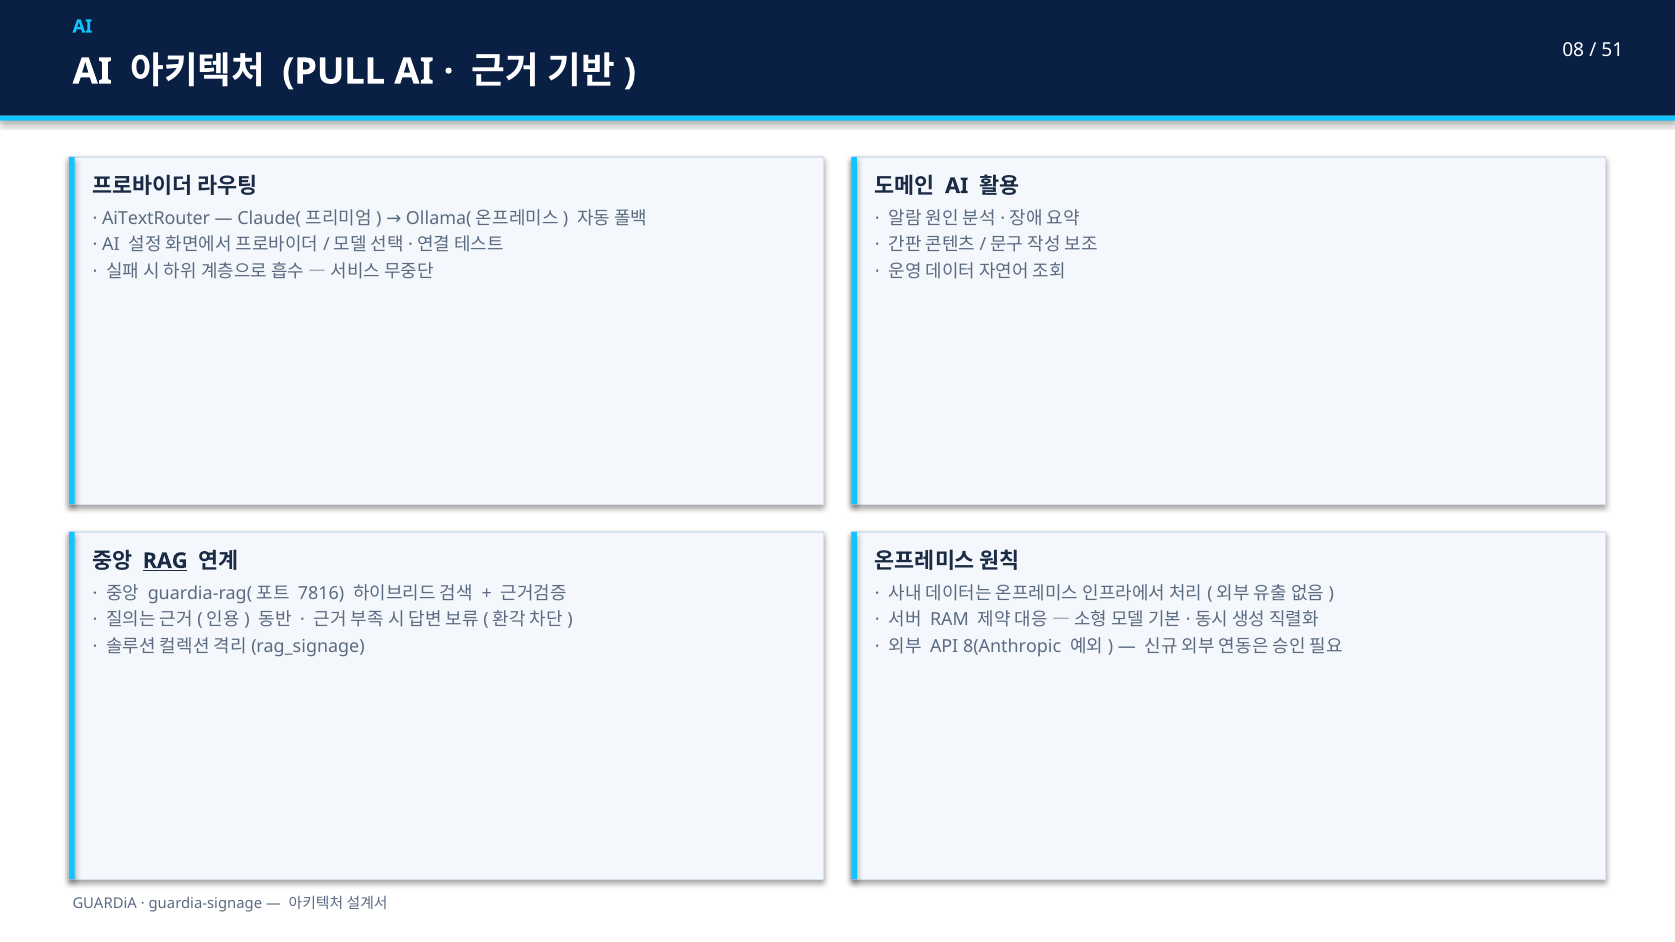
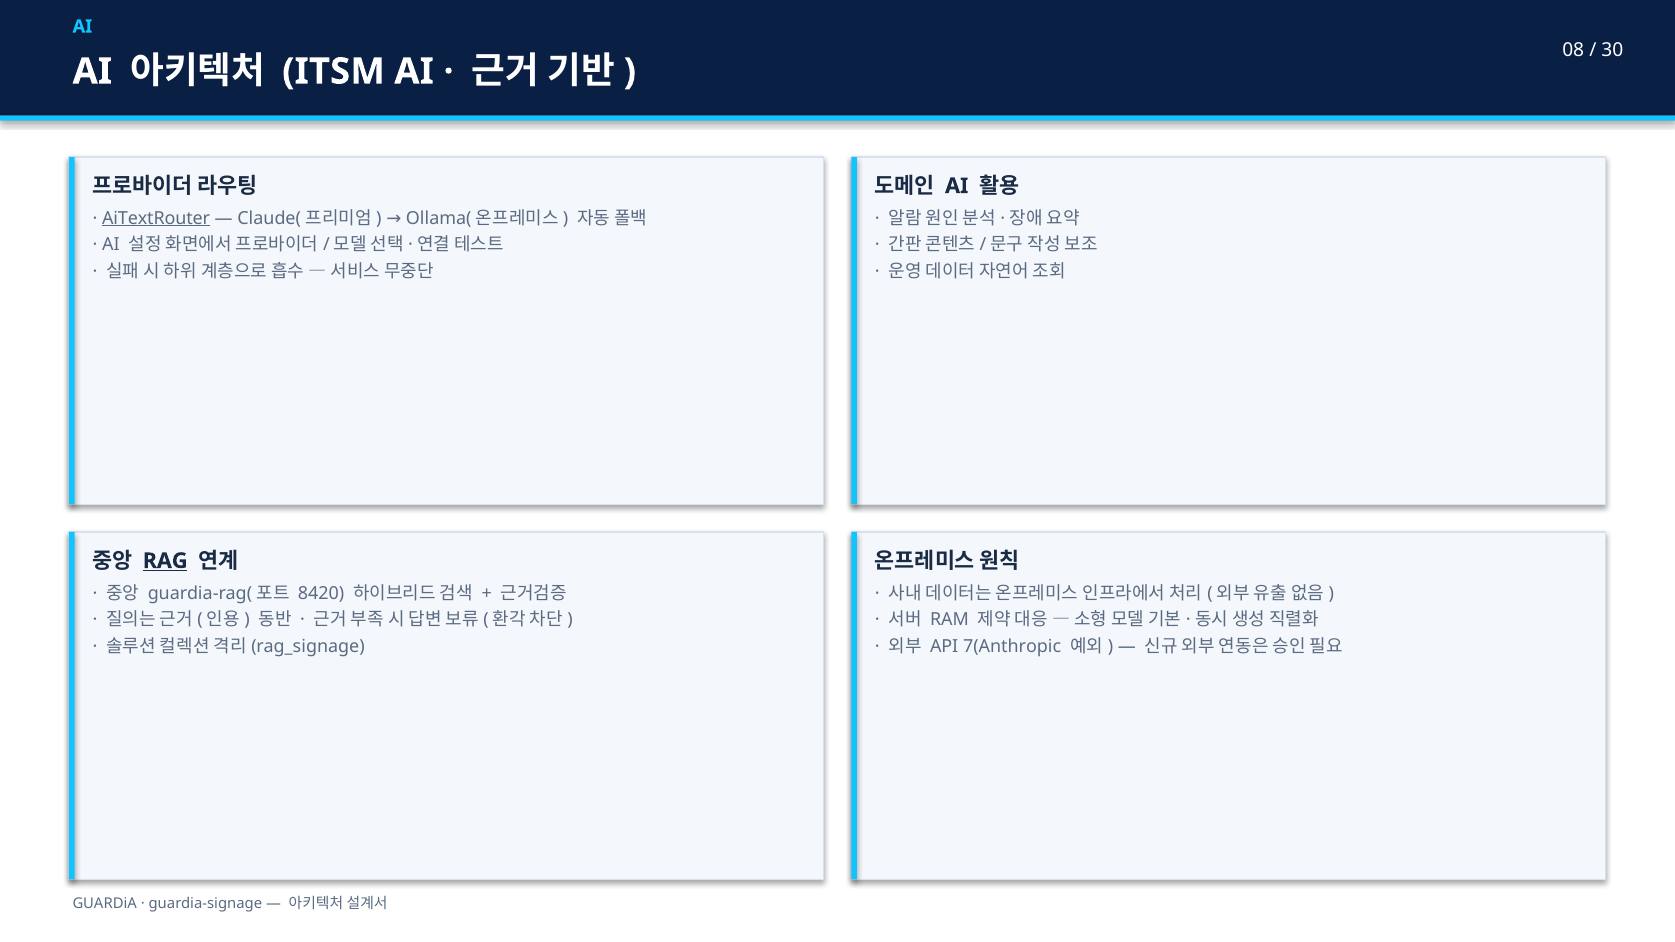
51: 51 -> 30
PULL: PULL -> ITSM
AiTextRouter underline: none -> present
7816: 7816 -> 8420
8(Anthropic: 8(Anthropic -> 7(Anthropic
